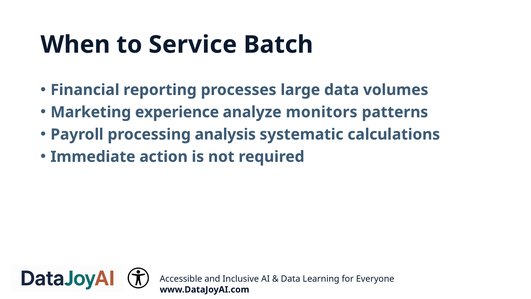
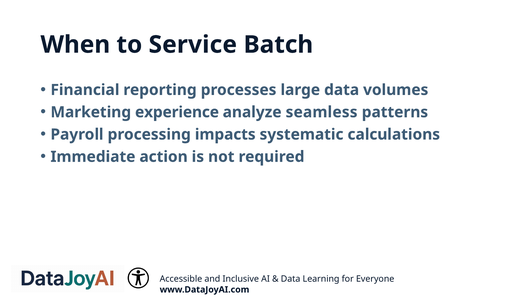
monitors: monitors -> seamless
analysis: analysis -> impacts
